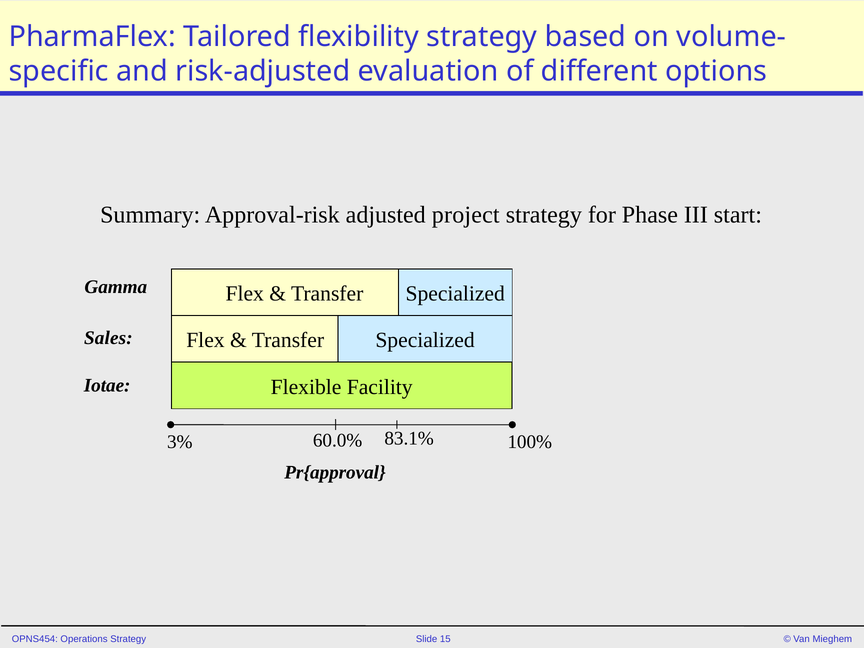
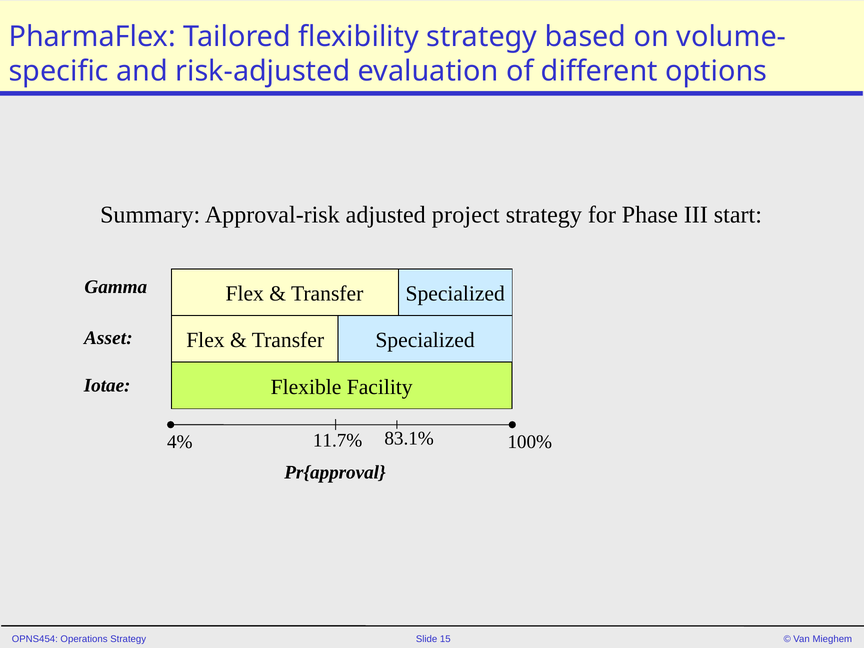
Sales: Sales -> Asset
60.0%: 60.0% -> 11.7%
3%: 3% -> 4%
